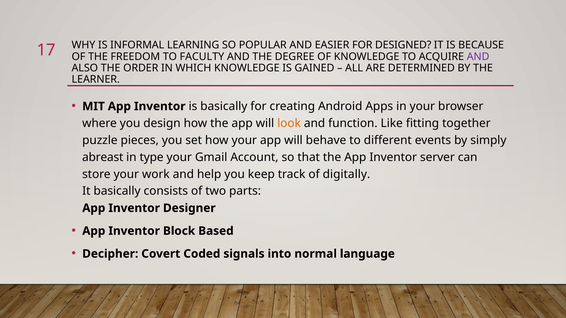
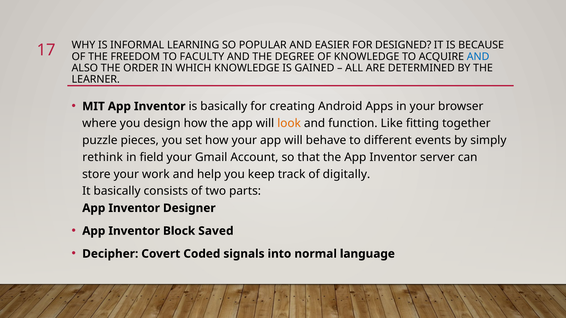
AND at (478, 57) colour: purple -> blue
abreast: abreast -> rethink
type: type -> field
Based: Based -> Saved
